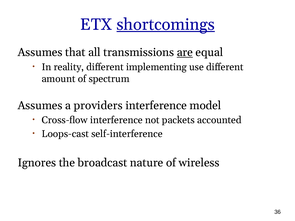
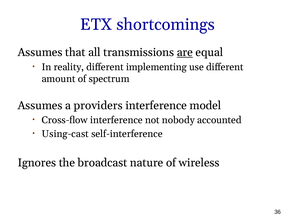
shortcomings underline: present -> none
packets: packets -> nobody
Loops-cast: Loops-cast -> Using-cast
